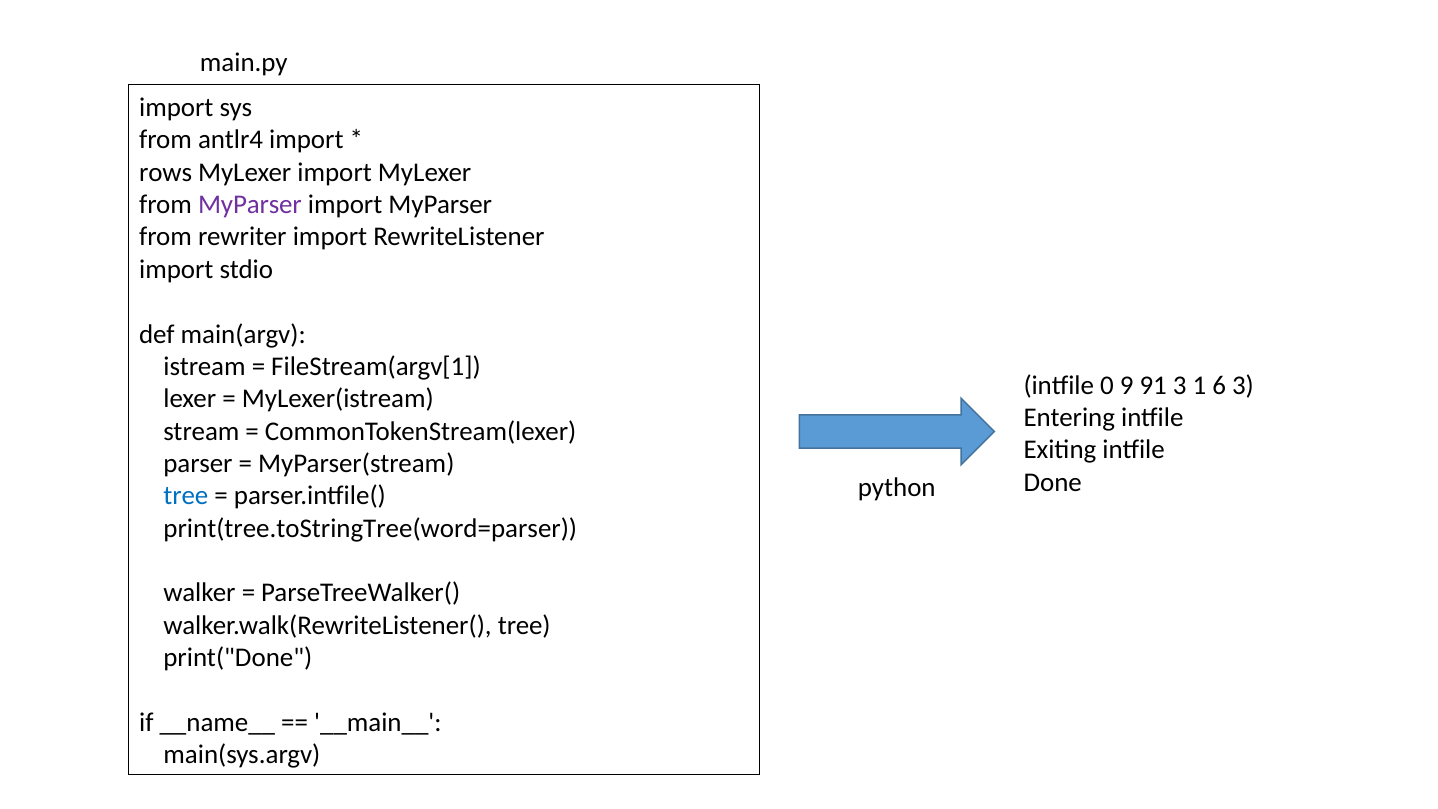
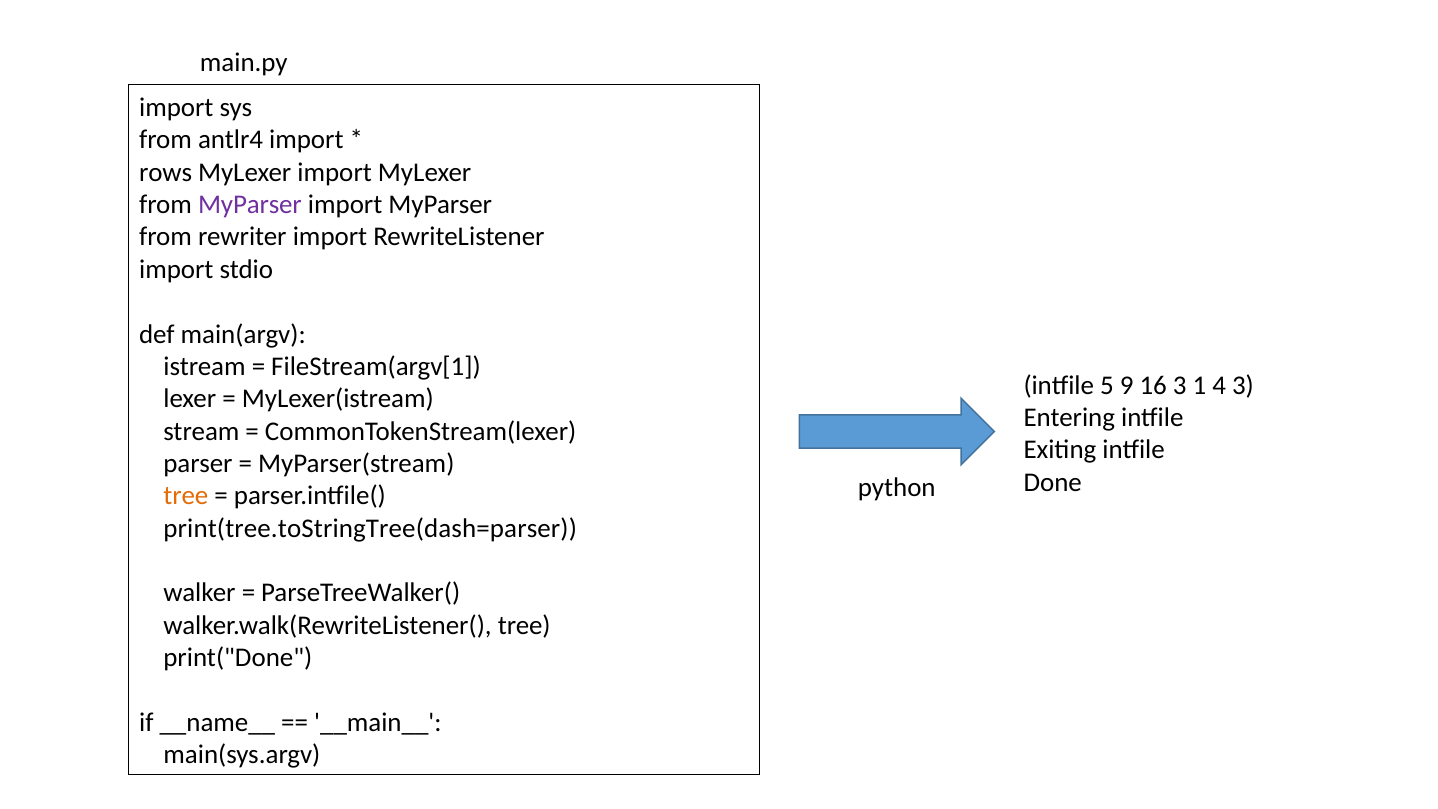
0: 0 -> 5
91: 91 -> 16
6: 6 -> 4
tree at (186, 496) colour: blue -> orange
print(tree.toStringTree(word=parser: print(tree.toStringTree(word=parser -> print(tree.toStringTree(dash=parser
